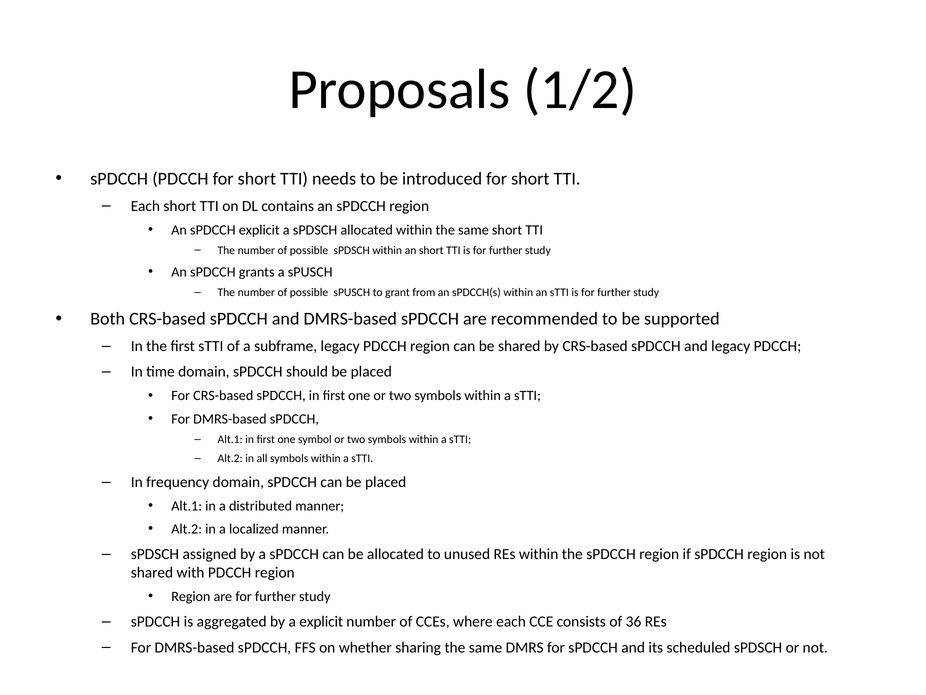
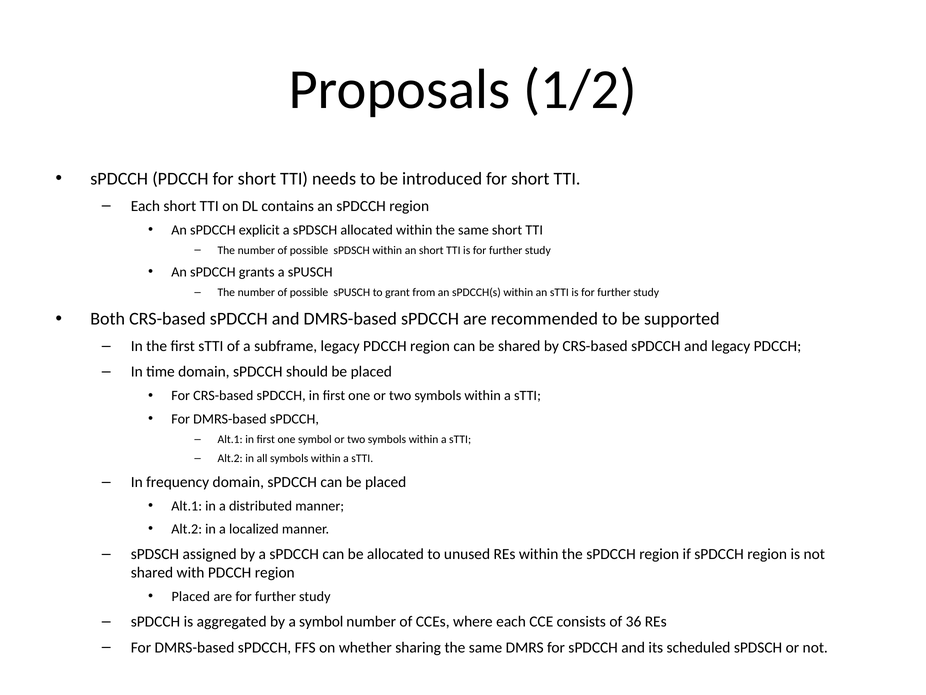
Region at (191, 596): Region -> Placed
a explicit: explicit -> symbol
